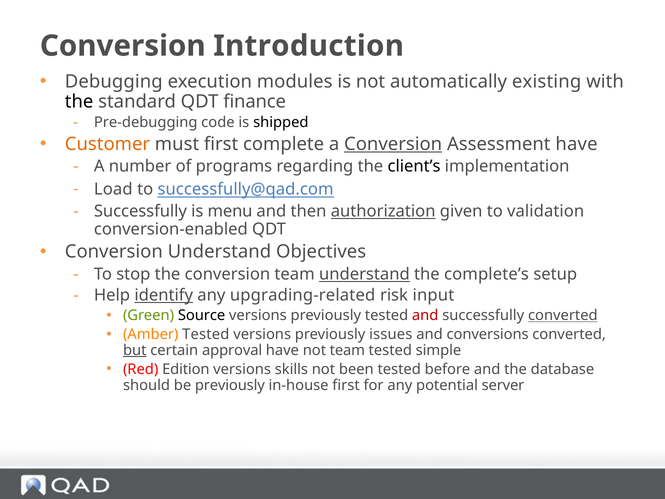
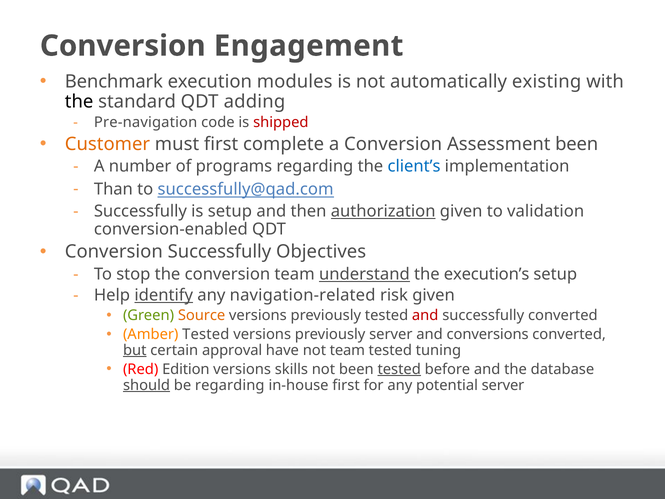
Introduction: Introduction -> Engagement
Debugging: Debugging -> Benchmark
finance: finance -> adding
Pre-debugging: Pre-debugging -> Pre-navigation
shipped colour: black -> red
Conversion at (393, 144) underline: present -> none
Assessment have: have -> been
client’s colour: black -> blue
Load: Load -> Than
is menu: menu -> setup
Conversion Understand: Understand -> Successfully
complete’s: complete’s -> execution’s
upgrading-related: upgrading-related -> navigation-related
risk input: input -> given
Source colour: black -> orange
converted at (563, 315) underline: present -> none
previously issues: issues -> server
simple: simple -> tuning
tested at (399, 369) underline: none -> present
should underline: none -> present
be previously: previously -> regarding
